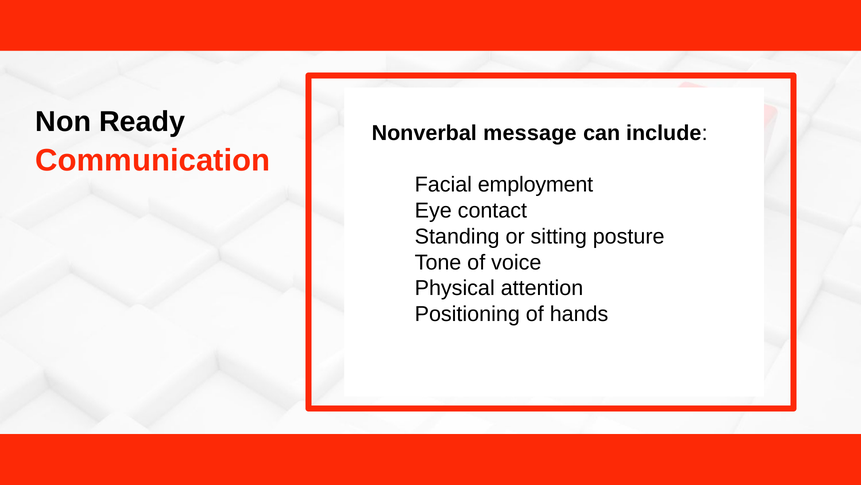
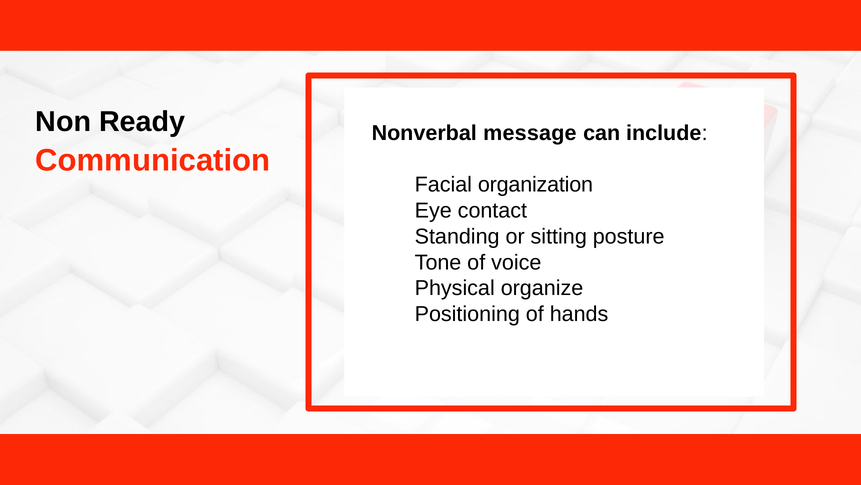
employment: employment -> organization
attention: attention -> organize
